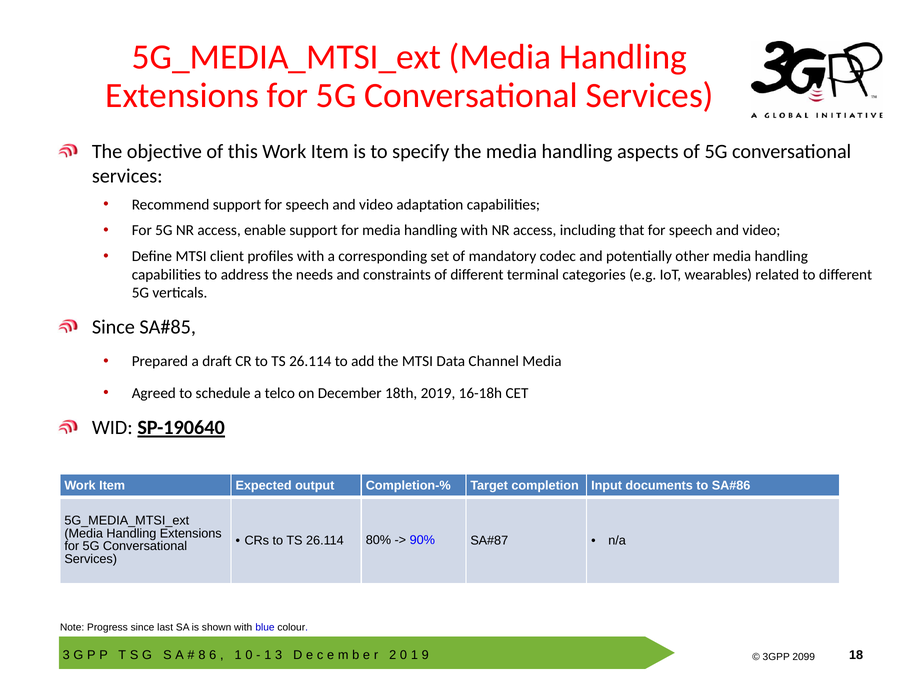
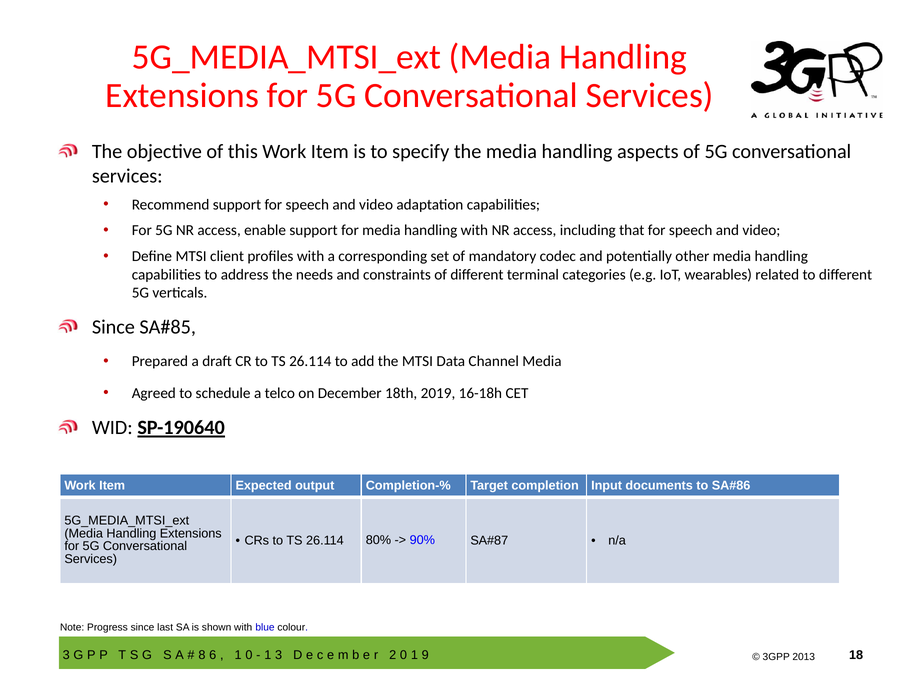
2099: 2099 -> 2013
